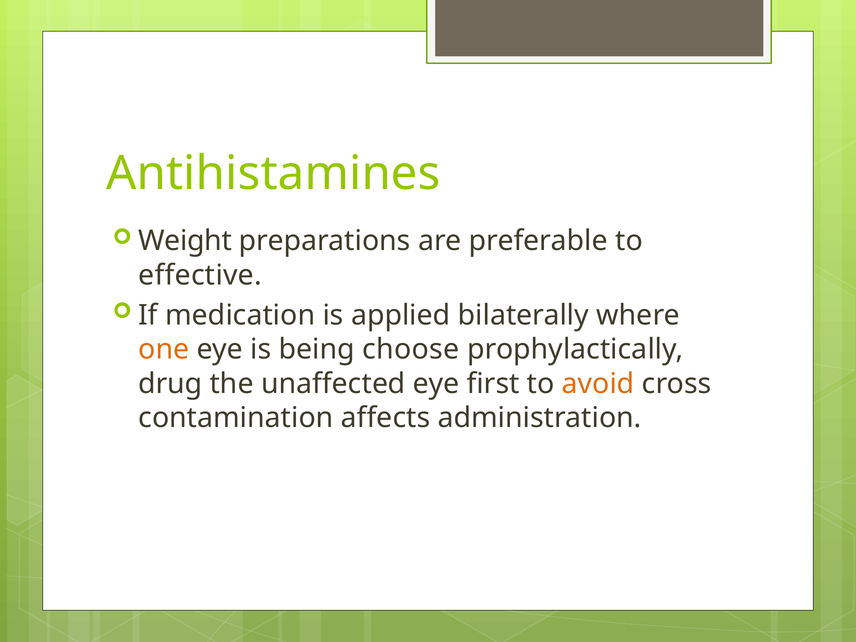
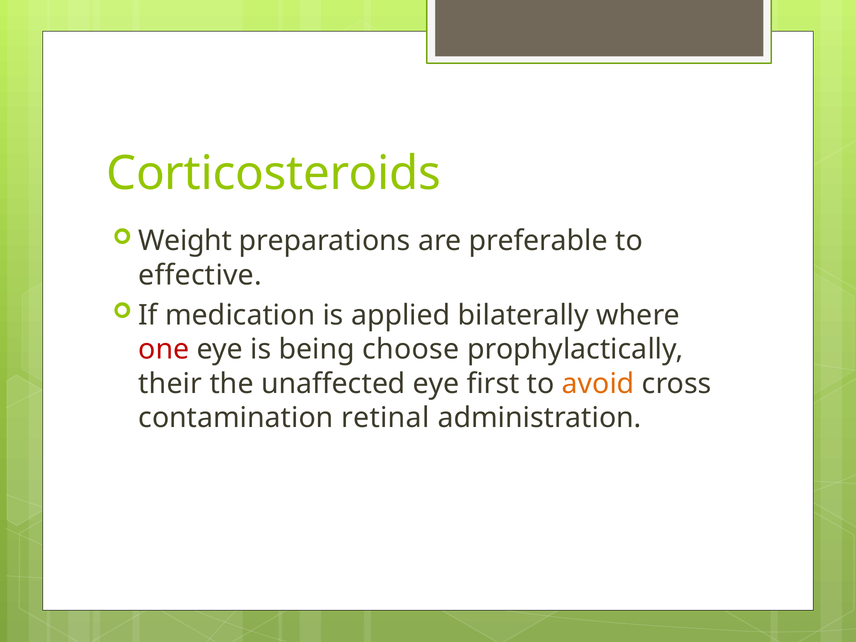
Antihistamines: Antihistamines -> Corticosteroids
one colour: orange -> red
drug: drug -> their
affects: affects -> retinal
